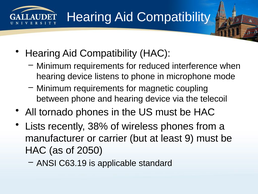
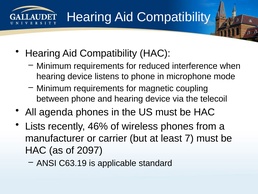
tornado: tornado -> agenda
38%: 38% -> 46%
9: 9 -> 7
2050: 2050 -> 2097
